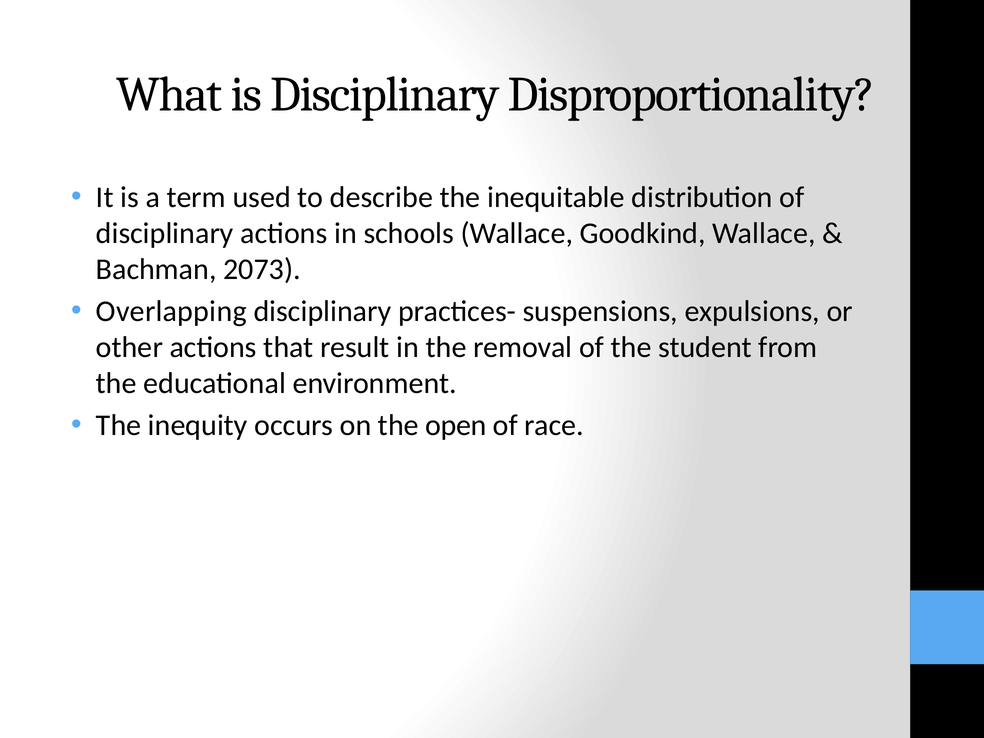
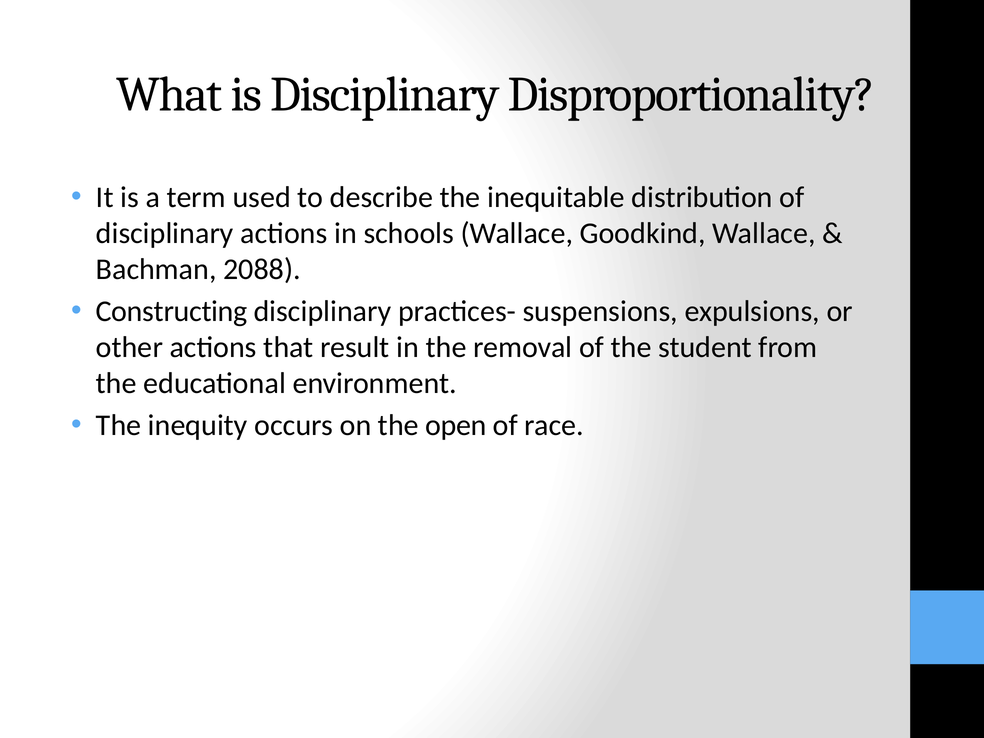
2073: 2073 -> 2088
Overlapping: Overlapping -> Constructing
